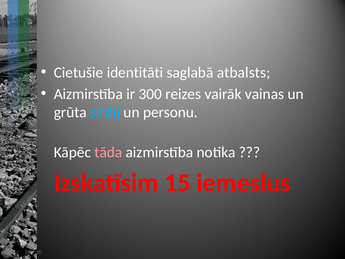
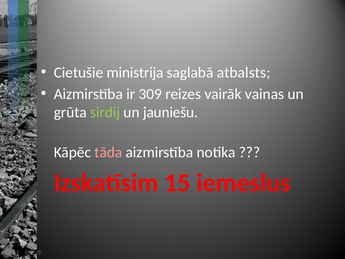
identitāti: identitāti -> ministrija
300: 300 -> 309
sirdij colour: light blue -> light green
personu: personu -> jauniešu
